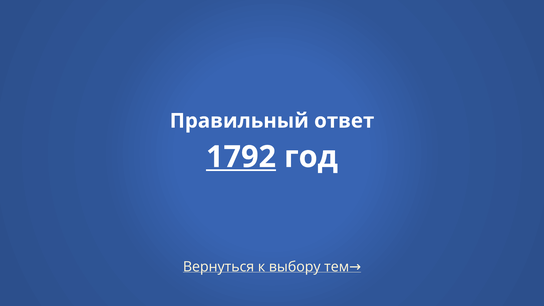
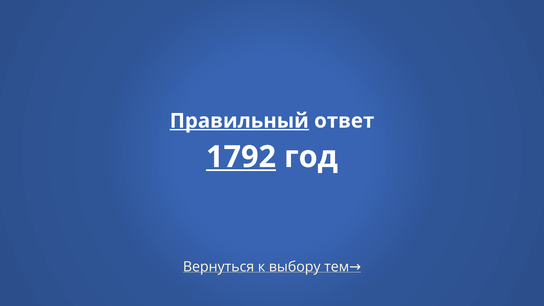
Правильный underline: none -> present
